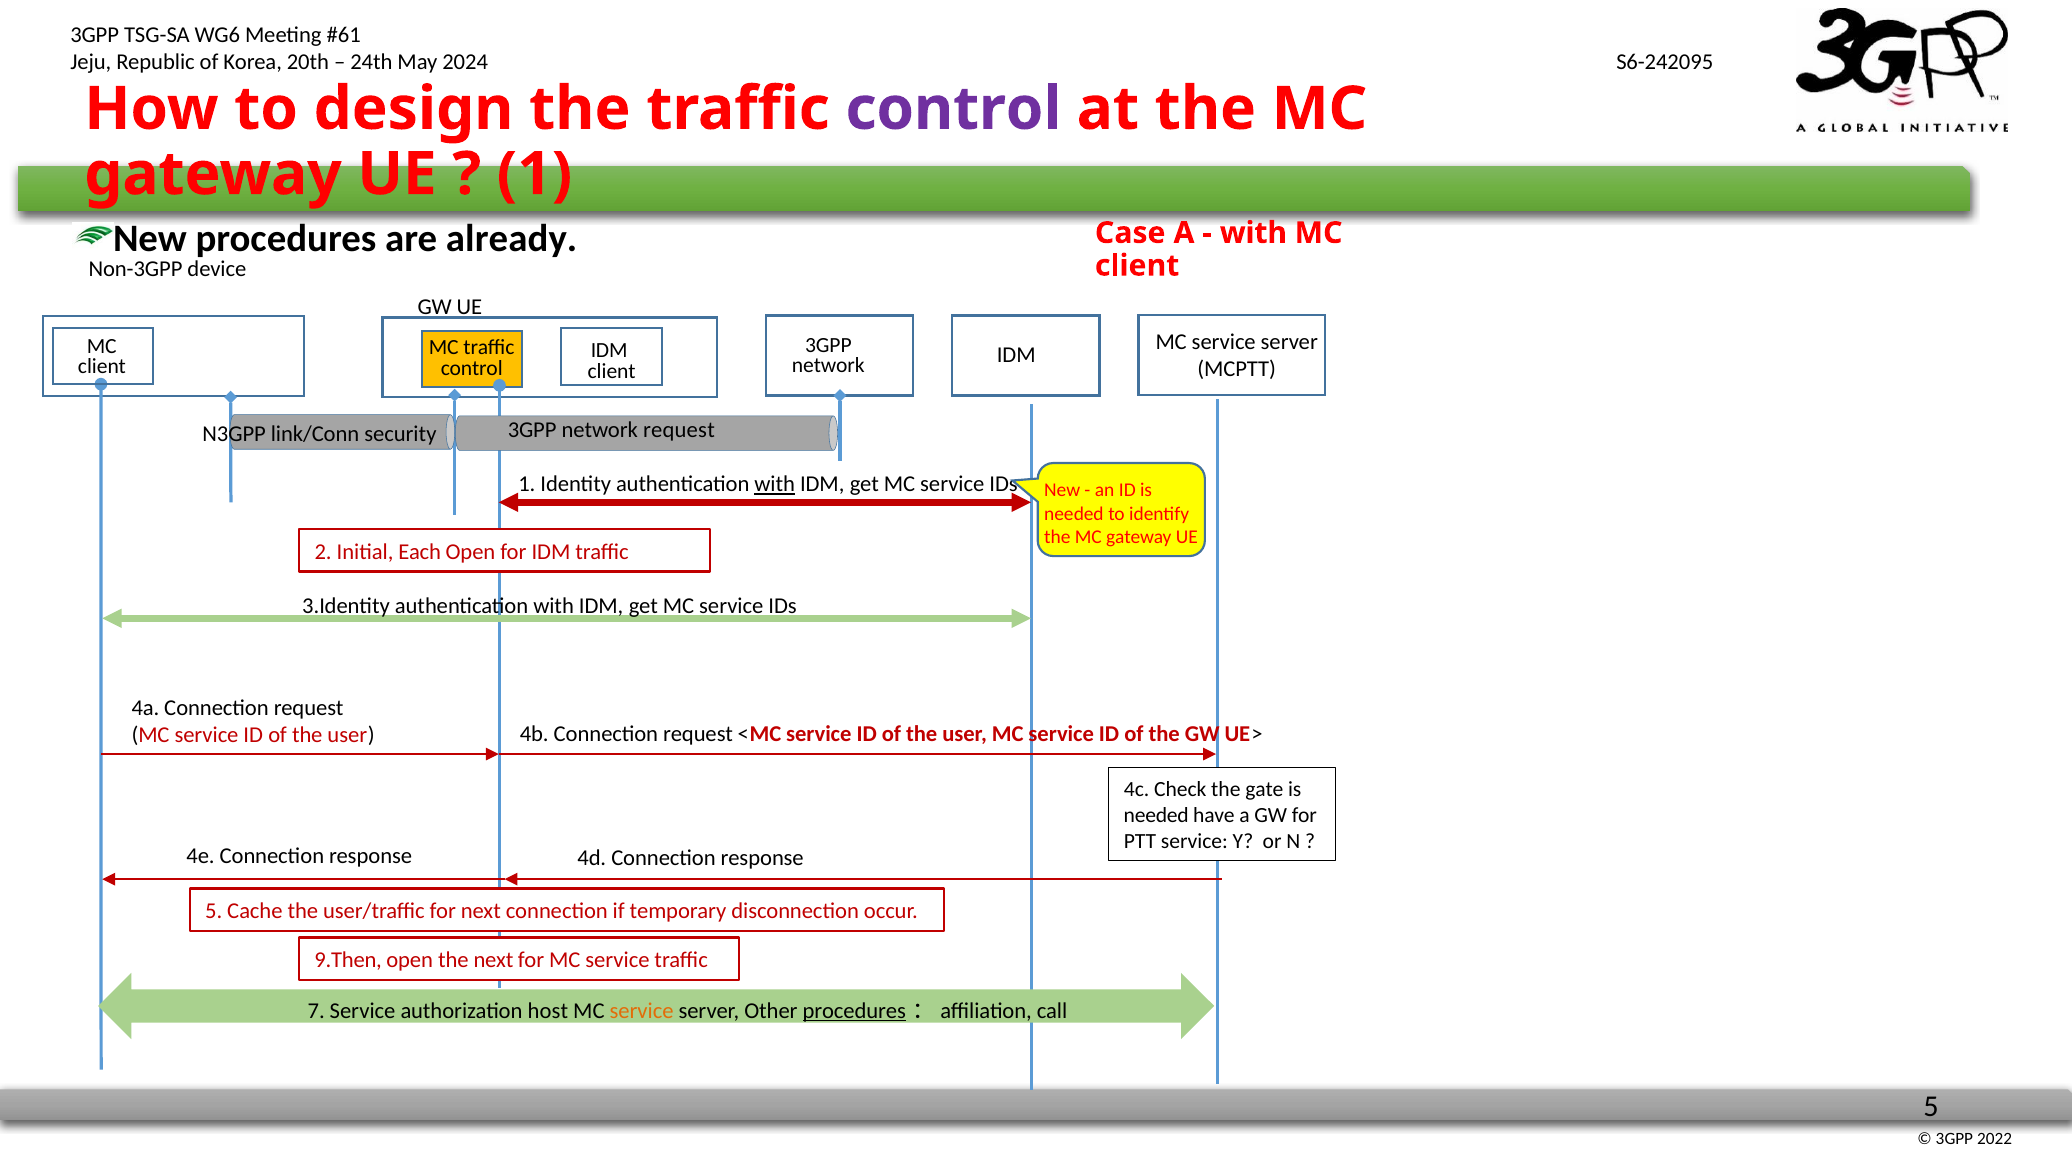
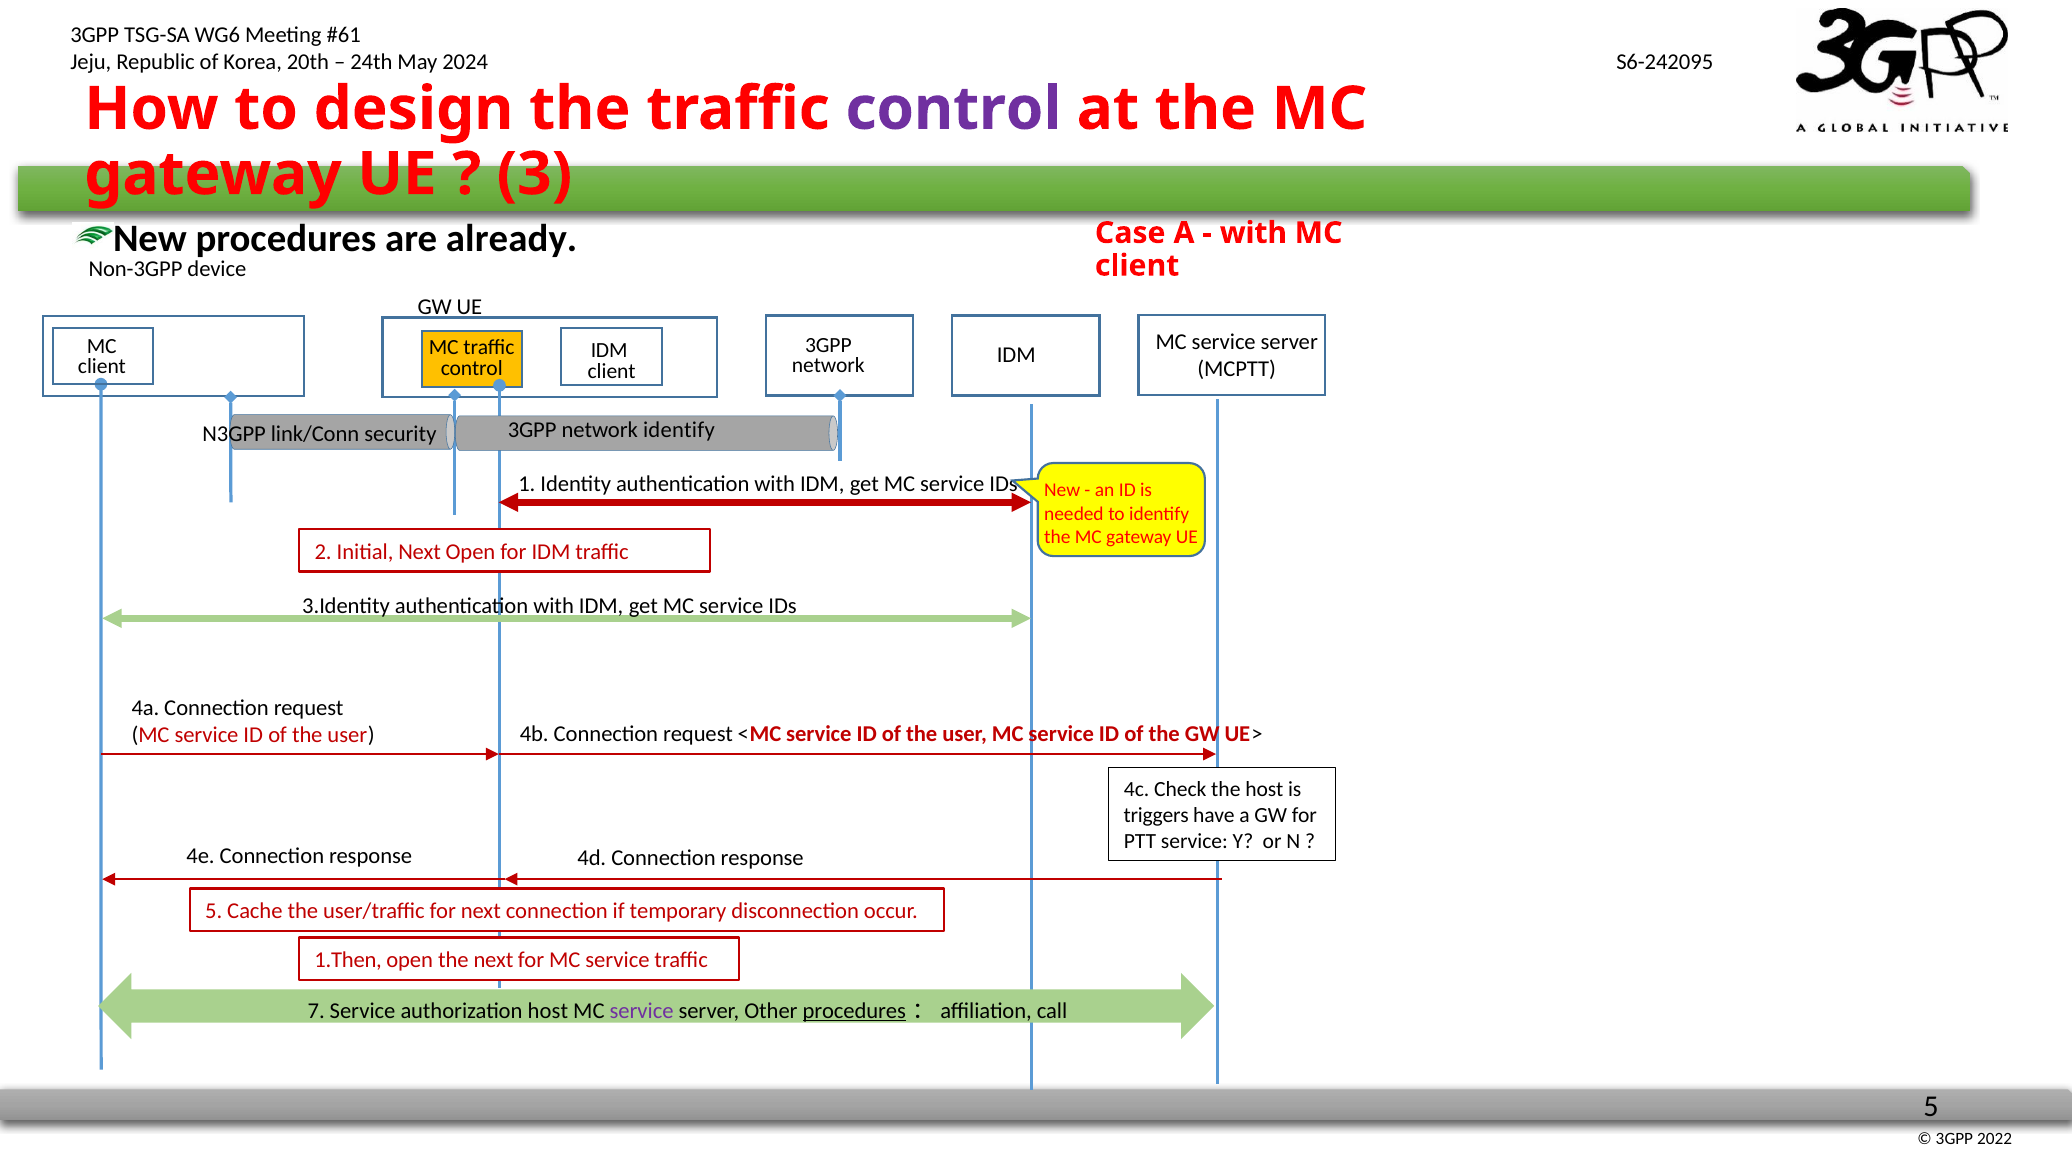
1 at (534, 174): 1 -> 3
network request: request -> identify
with at (775, 484) underline: present -> none
Initial Each: Each -> Next
the gate: gate -> host
needed at (1156, 816): needed -> triggers
9.Then: 9.Then -> 1.Then
service at (642, 1011) colour: orange -> purple
